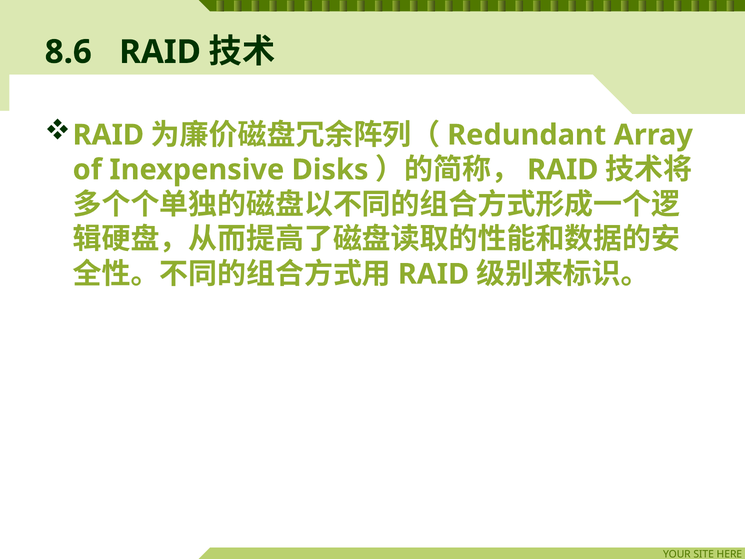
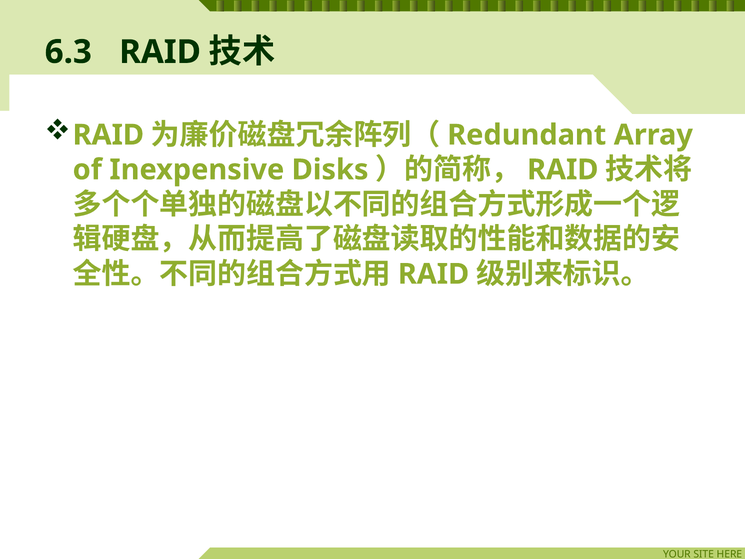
8.6: 8.6 -> 6.3
